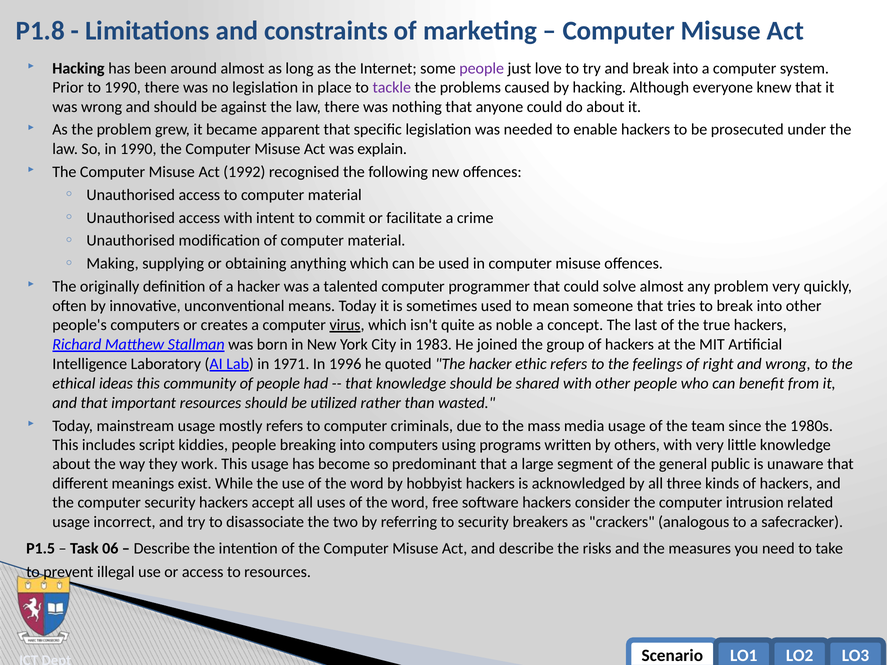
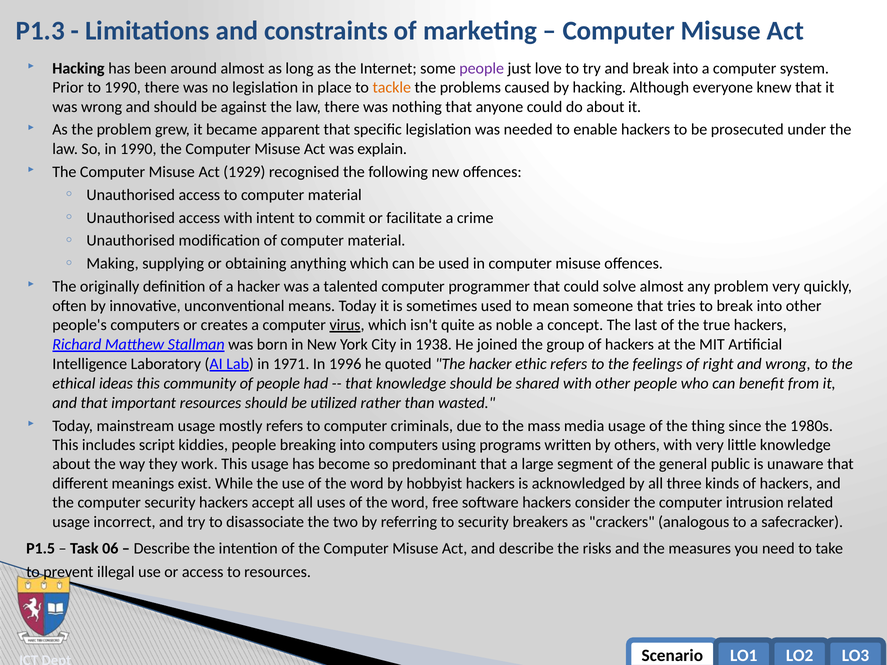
P1.8: P1.8 -> P1.3
tackle colour: purple -> orange
1992: 1992 -> 1929
1983: 1983 -> 1938
team: team -> thing
